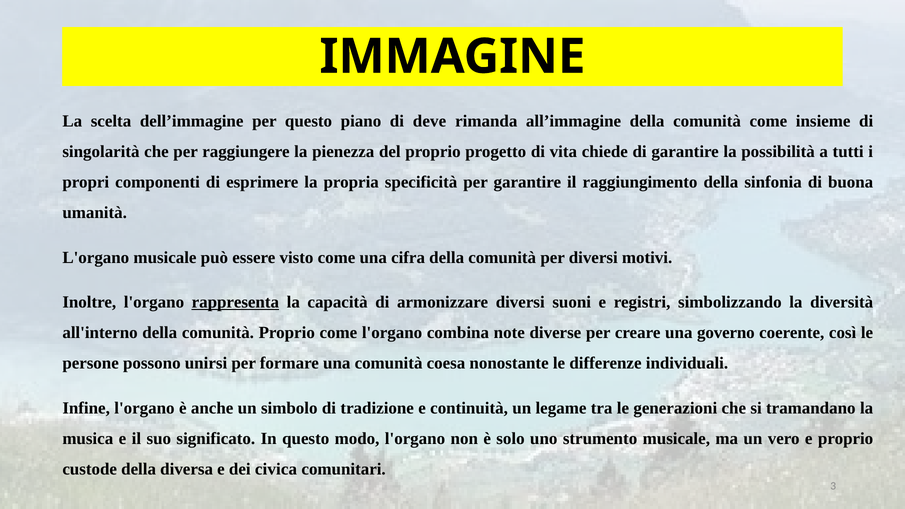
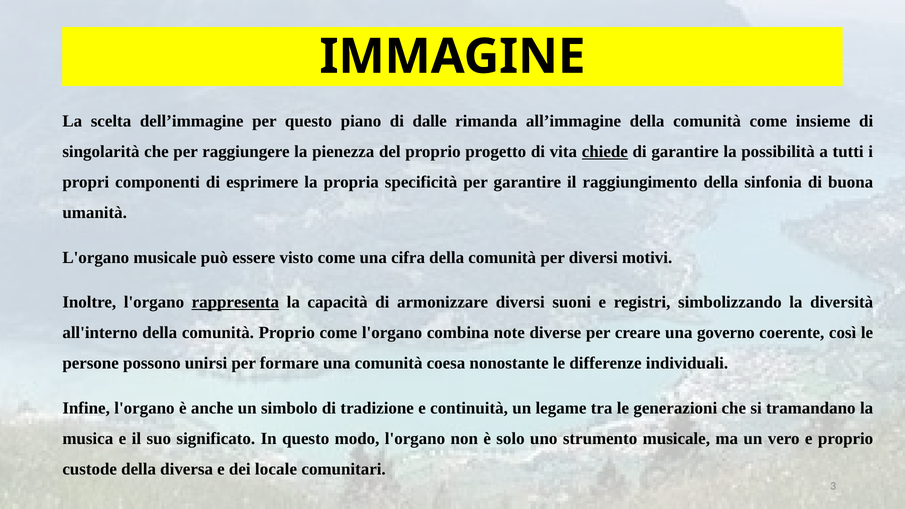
deve: deve -> dalle
chiede underline: none -> present
civica: civica -> locale
